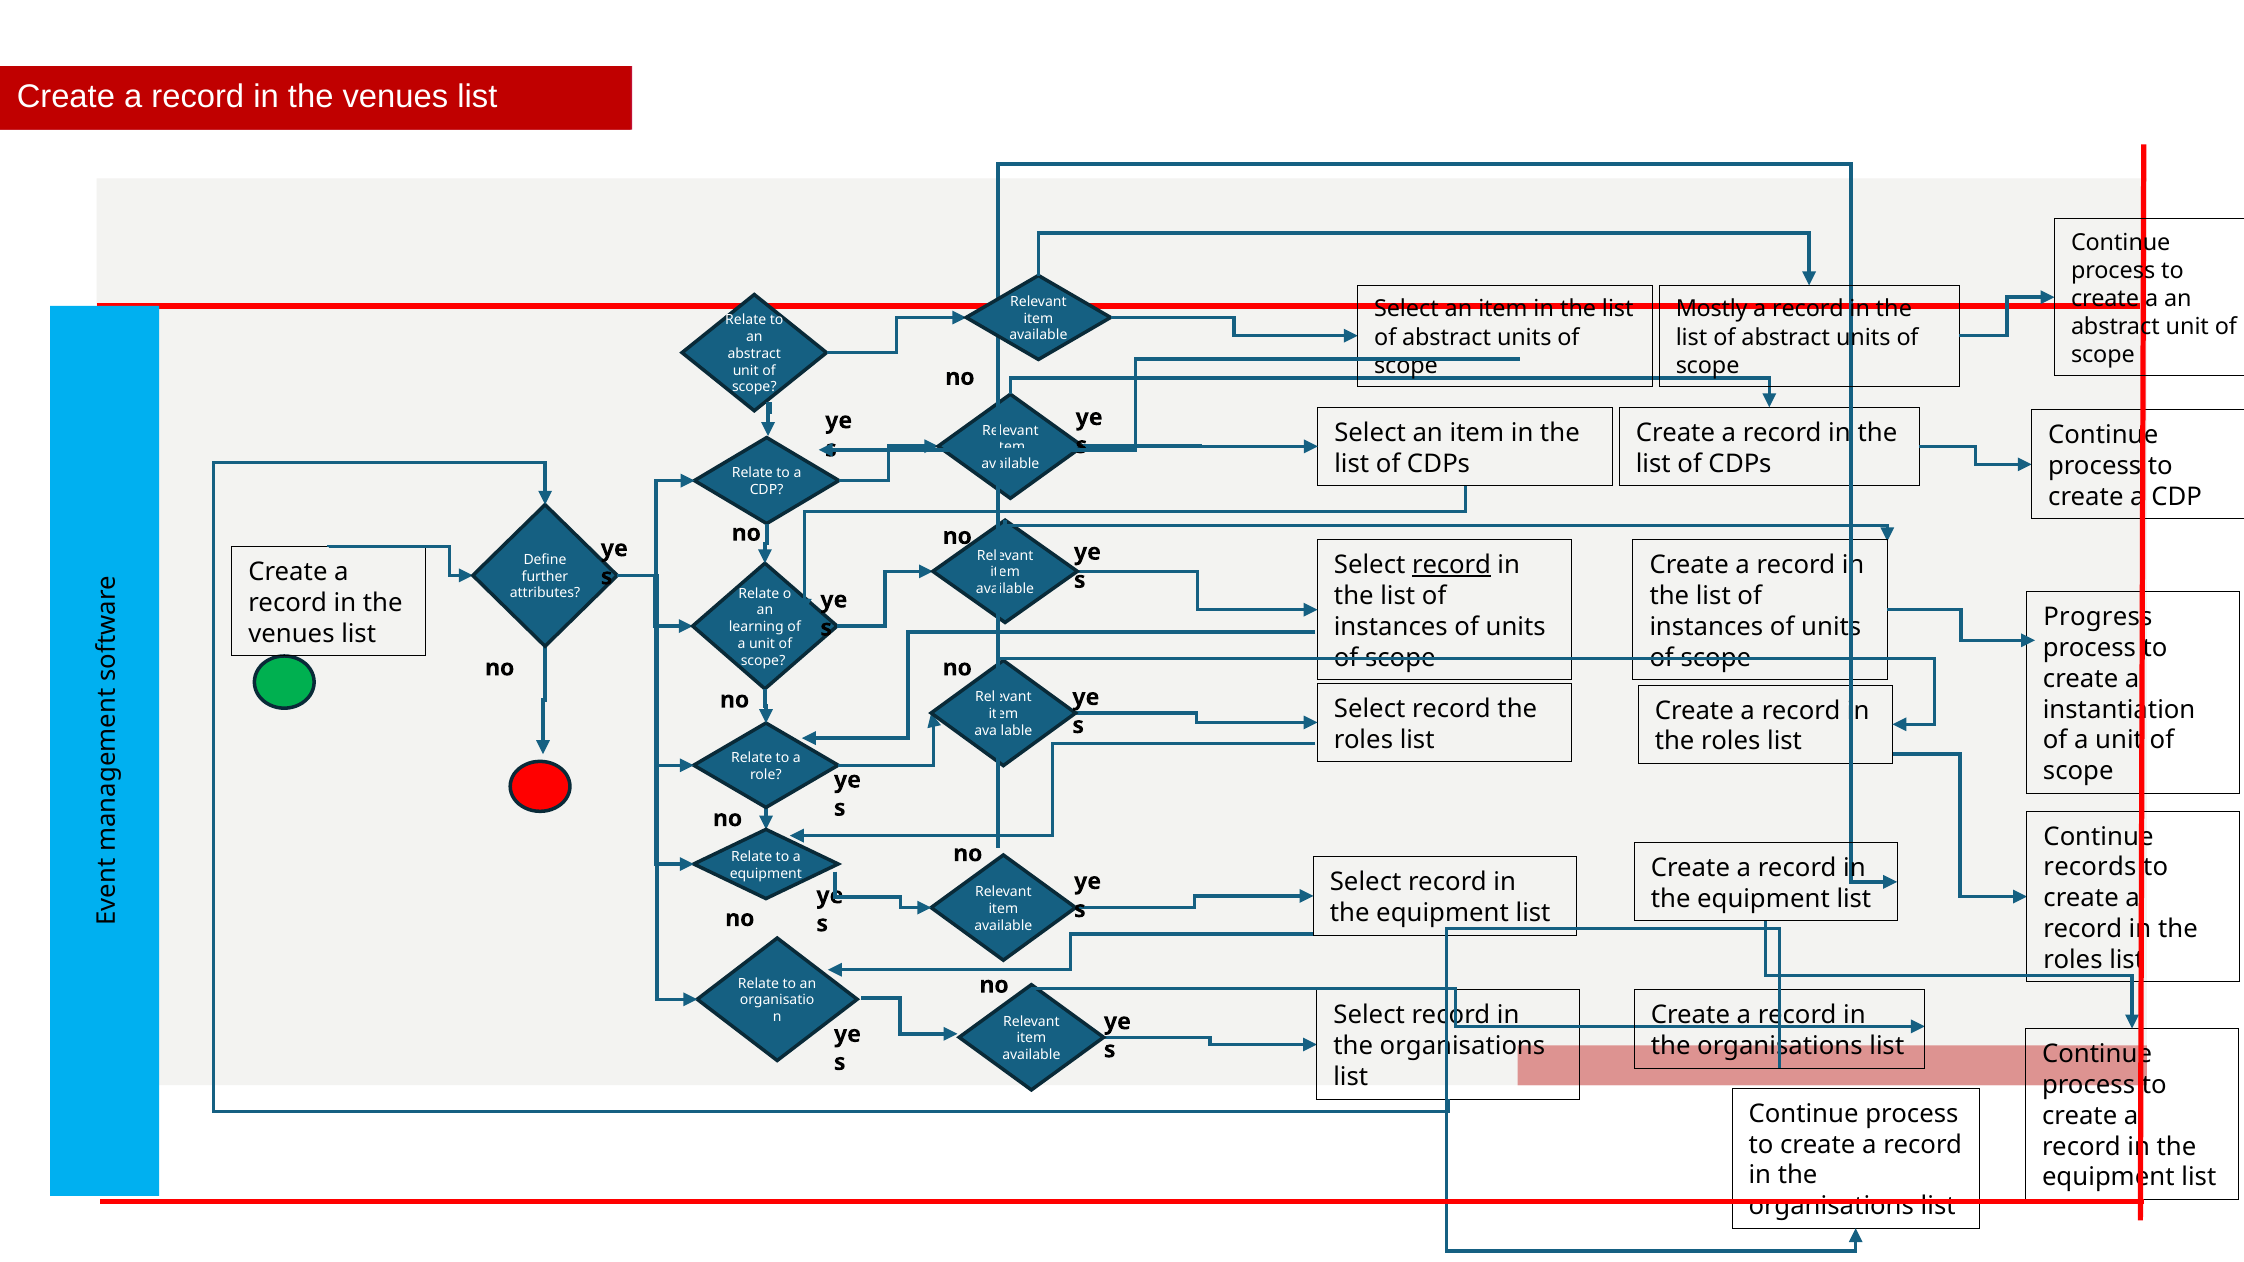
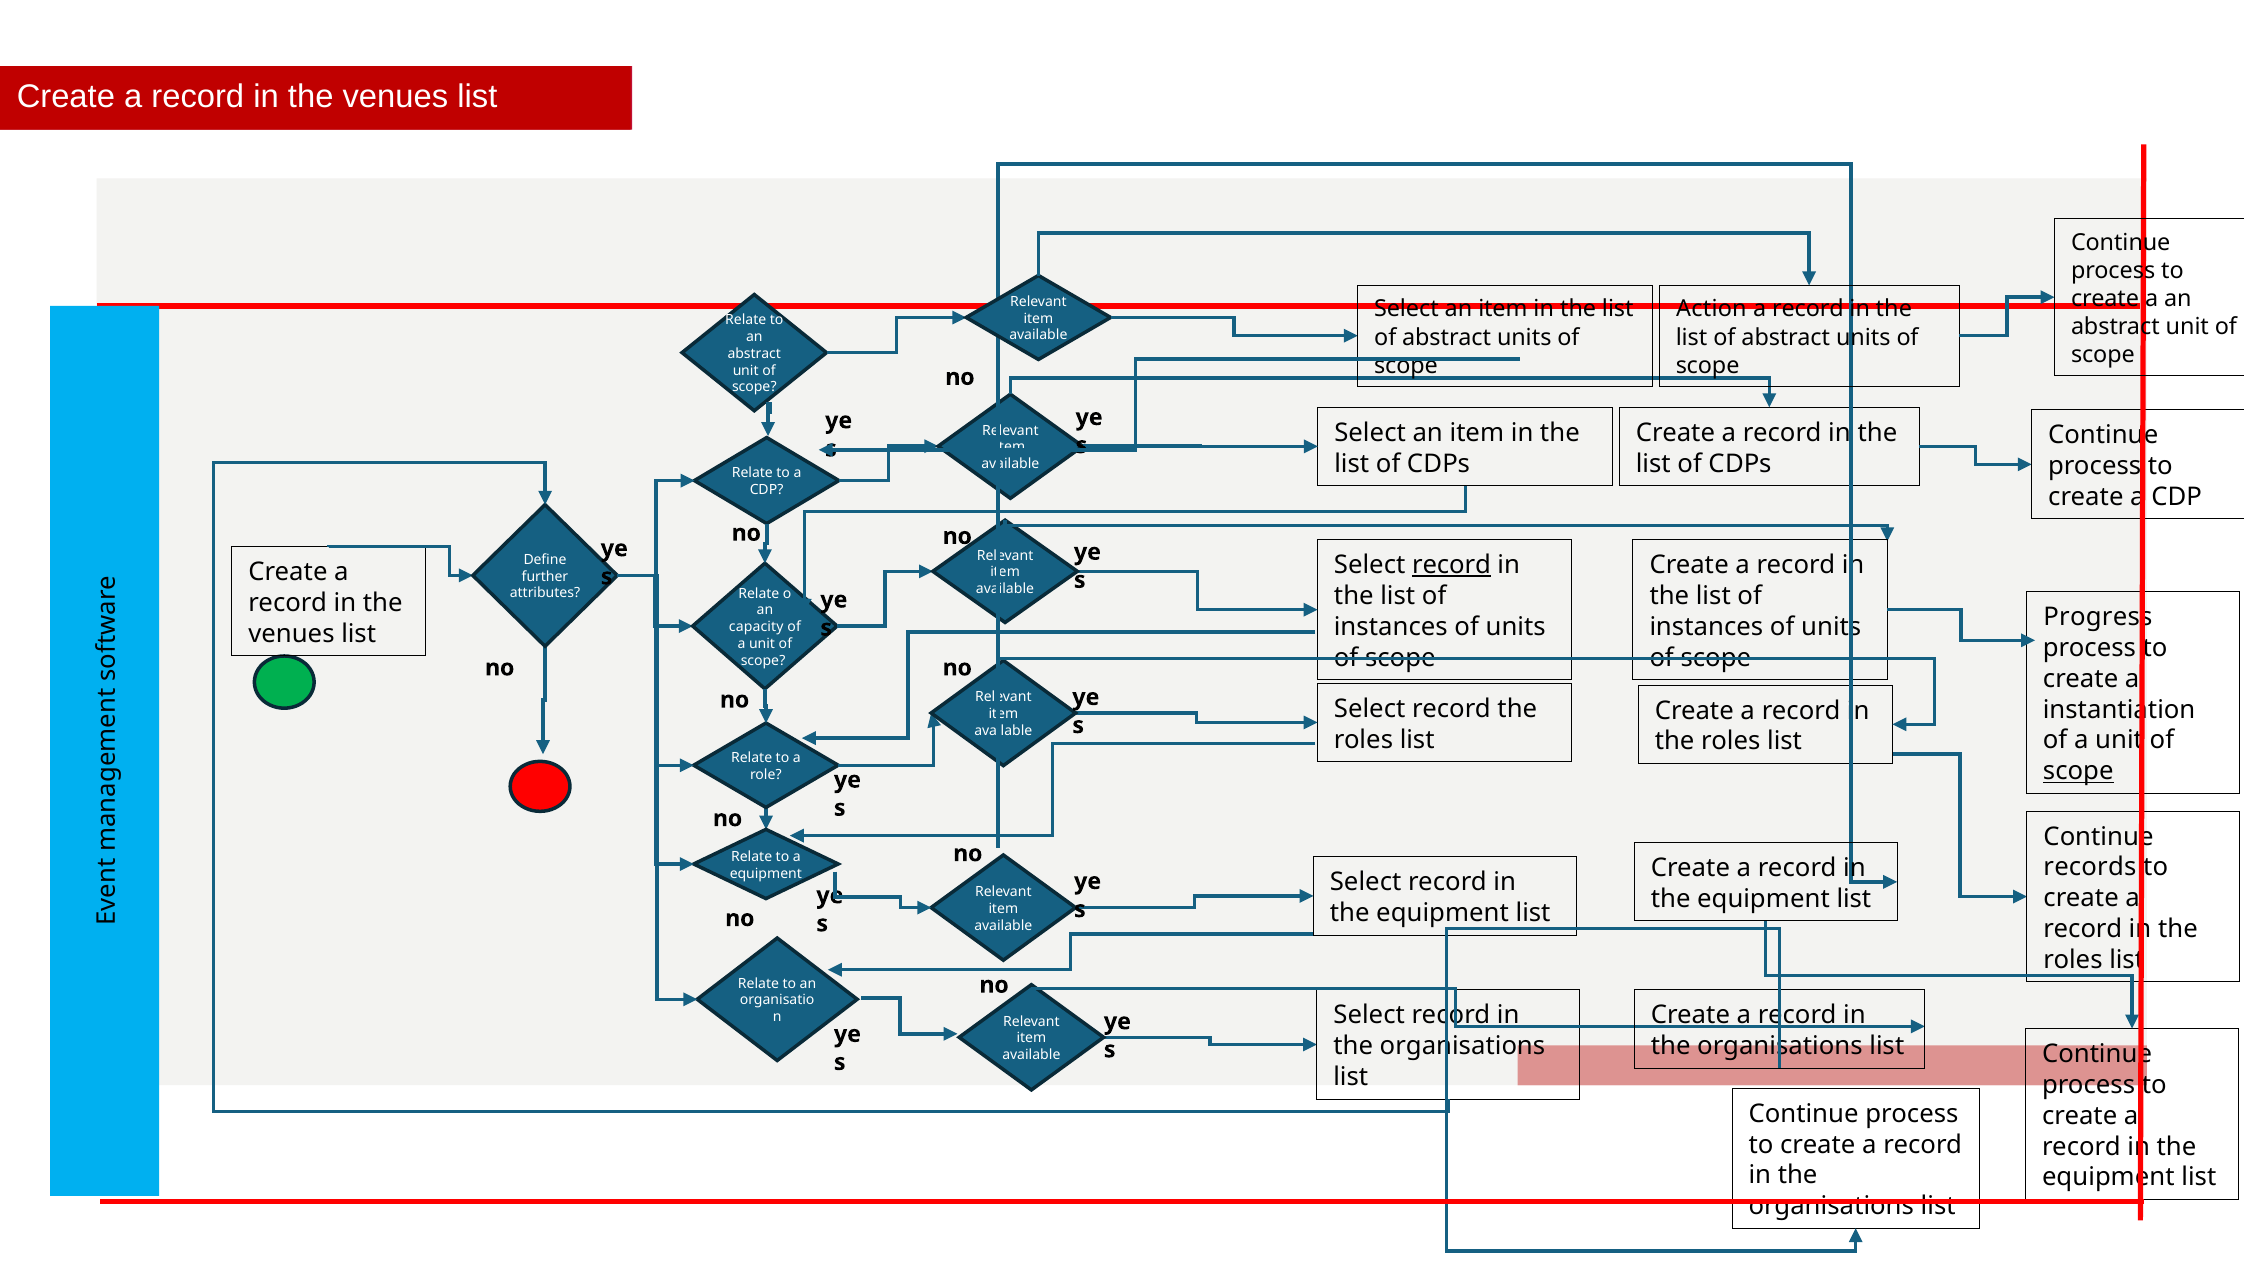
Mostly: Mostly -> Action
learning: learning -> capacity
scope at (2078, 771) underline: none -> present
